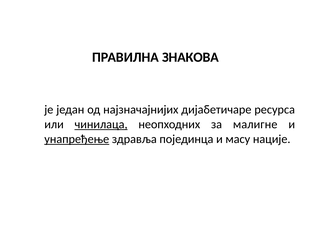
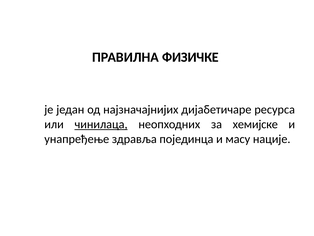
ЗНАКОВА: ЗНАКОВА -> ФИЗИЧКЕ
малигне: малигне -> хемијске
унапређење underline: present -> none
